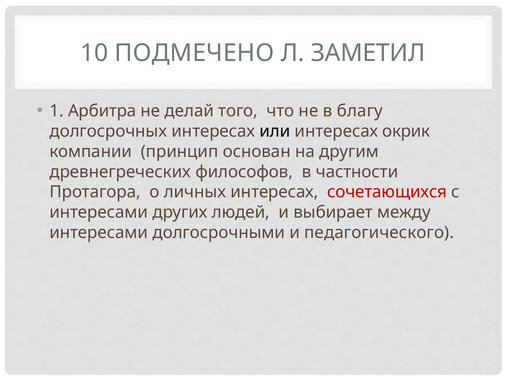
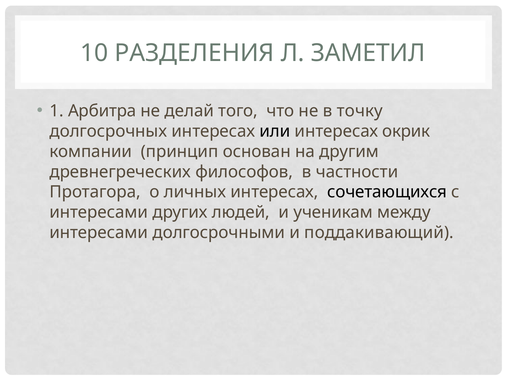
ПОДМЕЧЕНО: ПОДМЕЧЕНО -> РАЗДЕЛЕНИЯ
благу: благу -> точку
сочетающихся colour: red -> black
выбирает: выбирает -> ученикам
педагогического: педагогического -> поддакивающий
